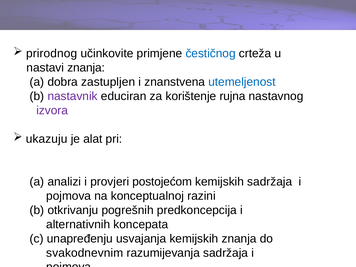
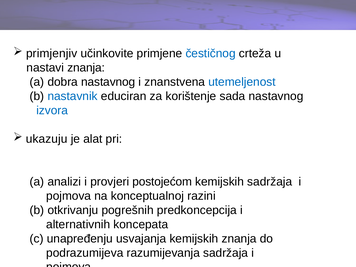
prirodnog: prirodnog -> primjenjiv
dobra zastupljen: zastupljen -> nastavnog
nastavnik colour: purple -> blue
rujna: rujna -> sada
izvora colour: purple -> blue
svakodnevnim: svakodnevnim -> podrazumijeva
